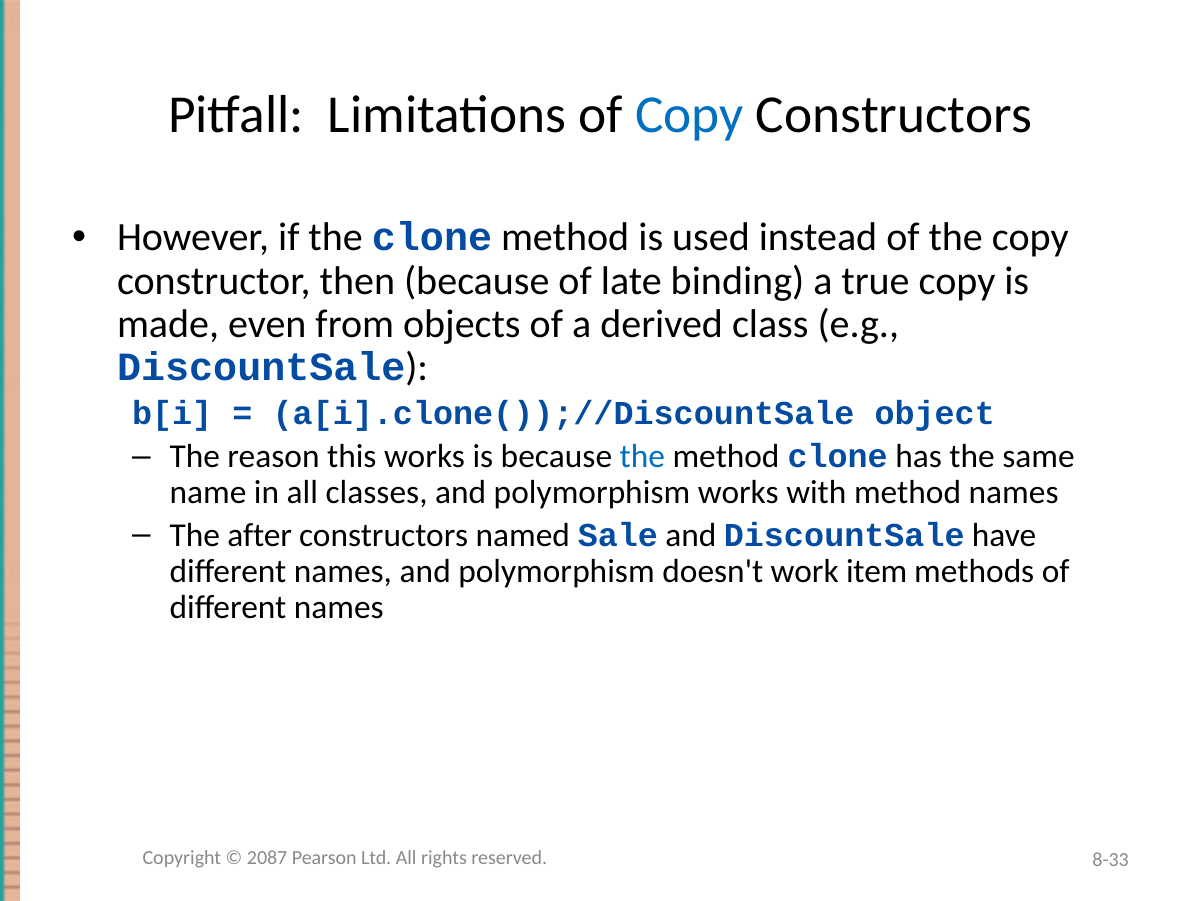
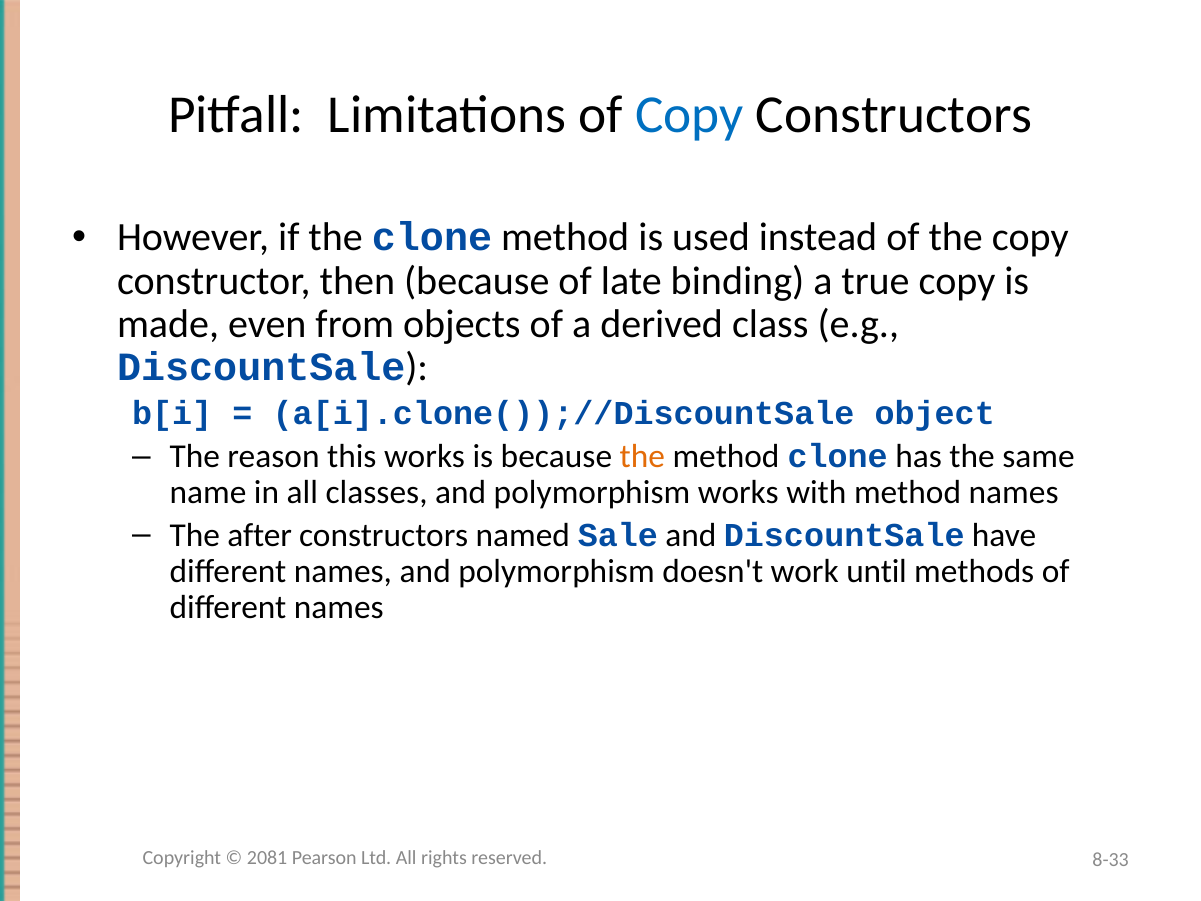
the at (642, 456) colour: blue -> orange
item: item -> until
2087: 2087 -> 2081
